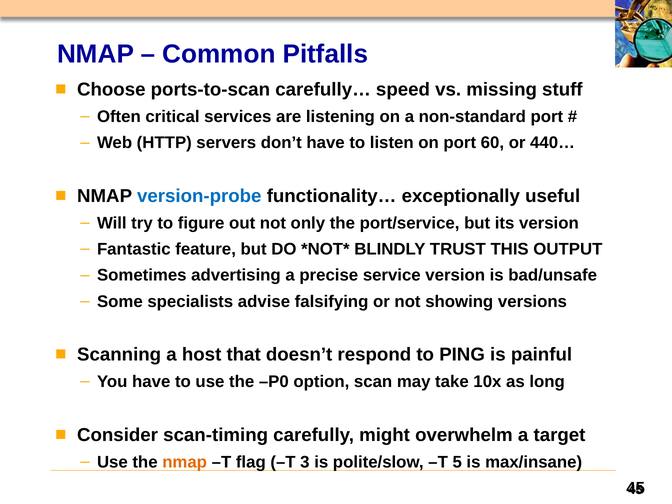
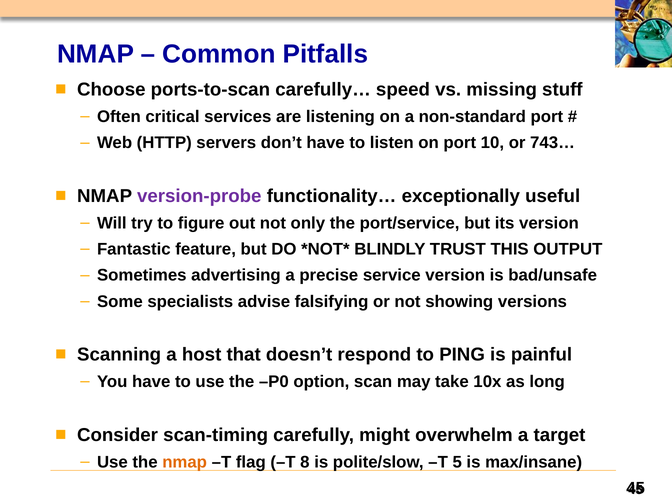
60: 60 -> 10
440…: 440… -> 743…
version-probe colour: blue -> purple
3: 3 -> 8
